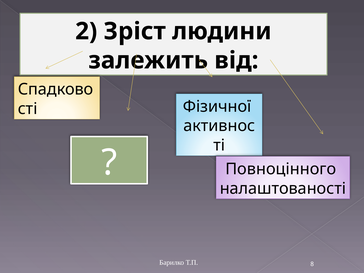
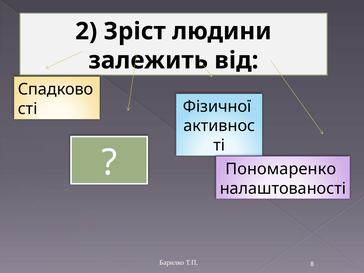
Повноцінного: Повноцінного -> Пономаренко
